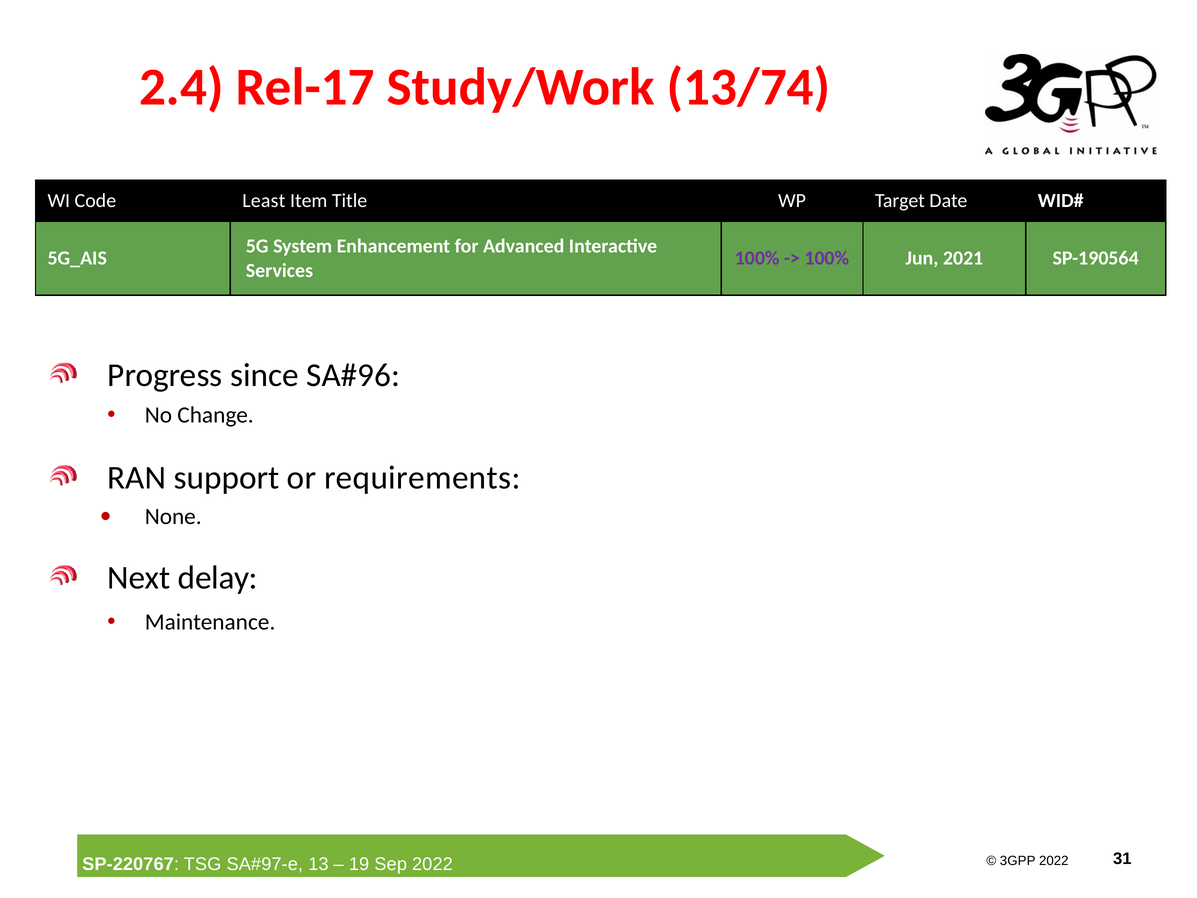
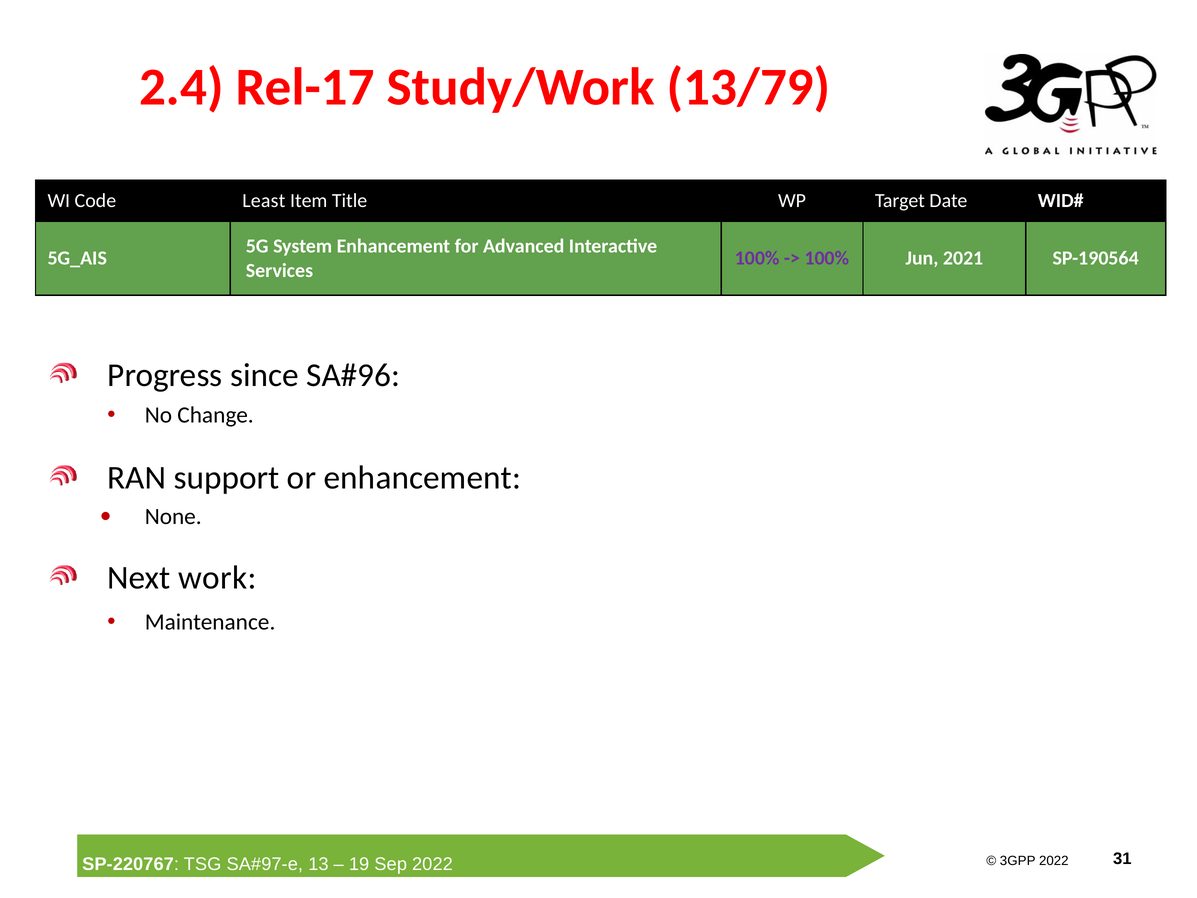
13/74: 13/74 -> 13/79
or requirements: requirements -> enhancement
delay: delay -> work
